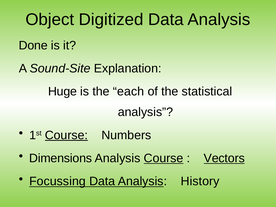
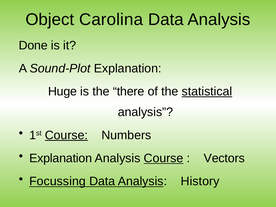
Digitized: Digitized -> Carolina
Sound-Site: Sound-Site -> Sound-Plot
each: each -> there
statistical underline: none -> present
Dimensions at (61, 158): Dimensions -> Explanation
Vectors underline: present -> none
